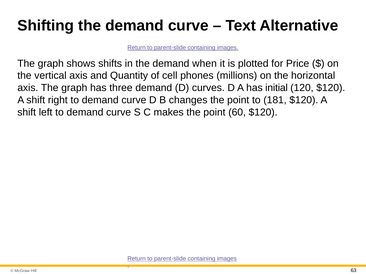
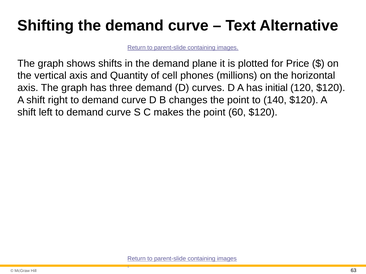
when: when -> plane
181: 181 -> 140
